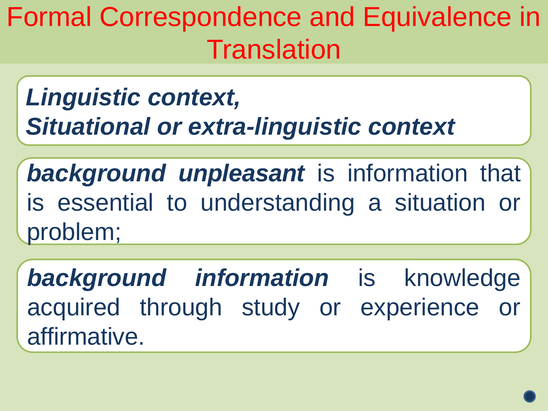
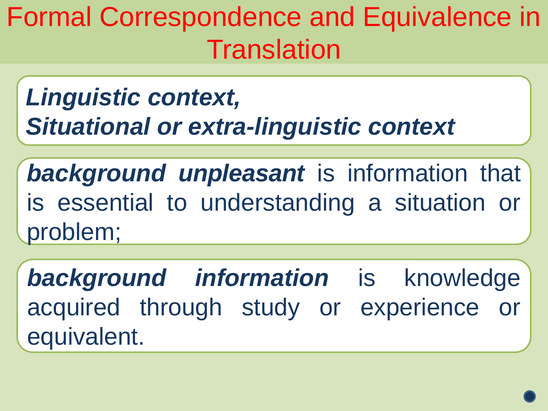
affirmative: affirmative -> equivalent
